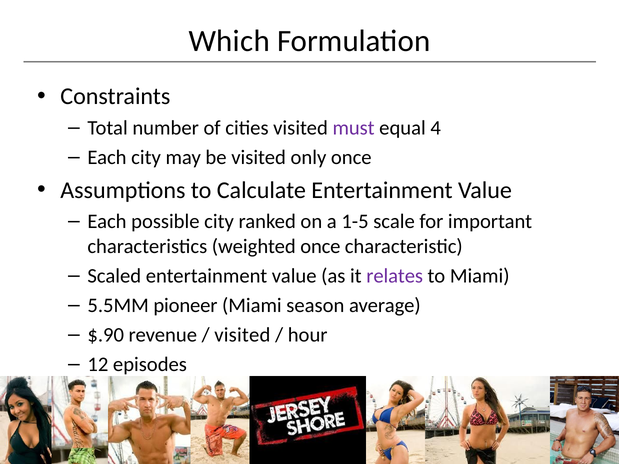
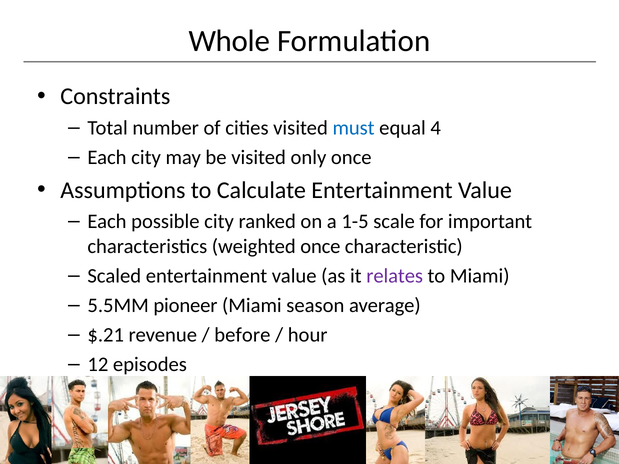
Which: Which -> Whole
must colour: purple -> blue
$.90: $.90 -> $.21
visited at (242, 335): visited -> before
